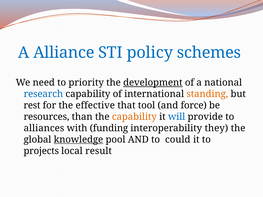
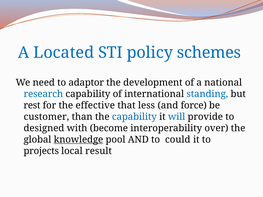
Alliance: Alliance -> Located
priority: priority -> adaptor
development underline: present -> none
standing colour: orange -> blue
tool: tool -> less
resources: resources -> customer
capability at (134, 117) colour: orange -> blue
alliances: alliances -> designed
funding: funding -> become
they: they -> over
